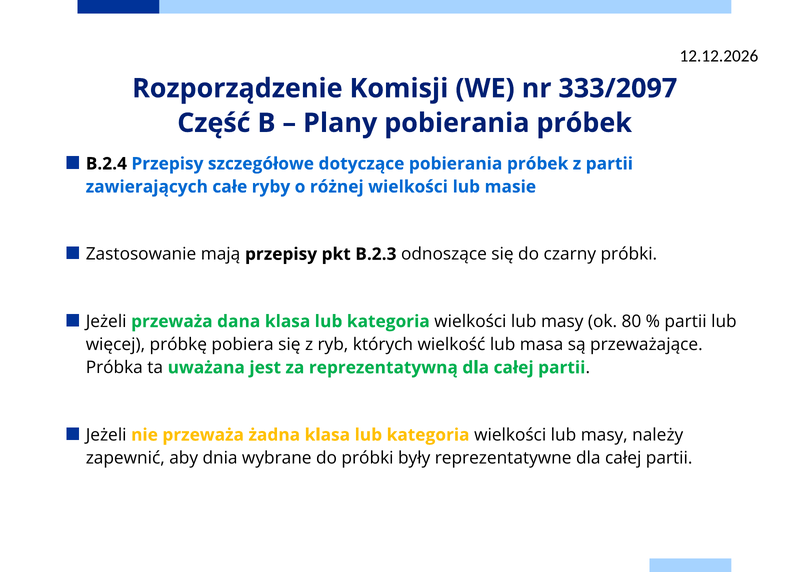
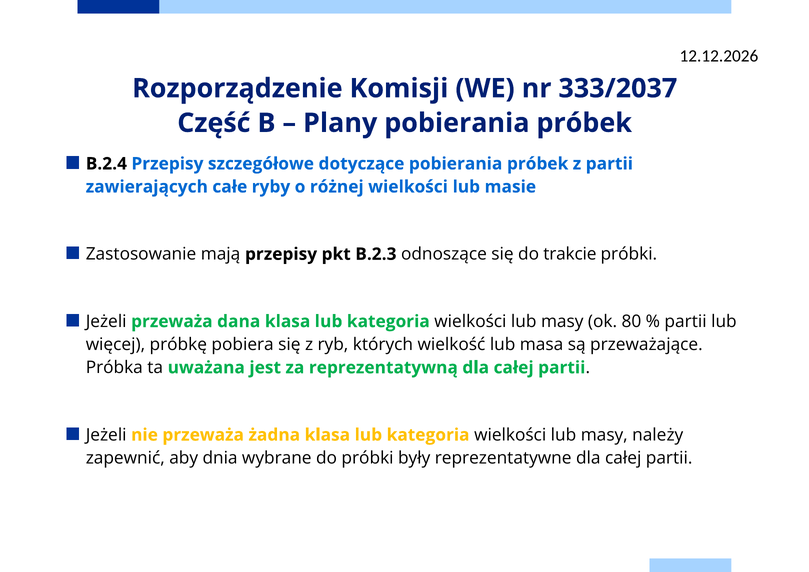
333/2097: 333/2097 -> 333/2037
czarny: czarny -> trakcie
